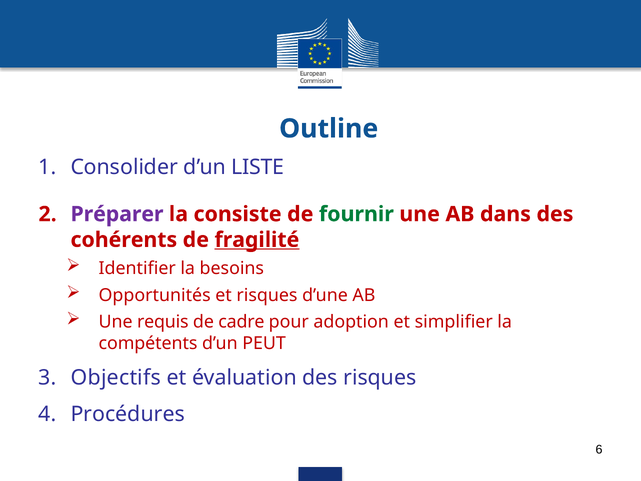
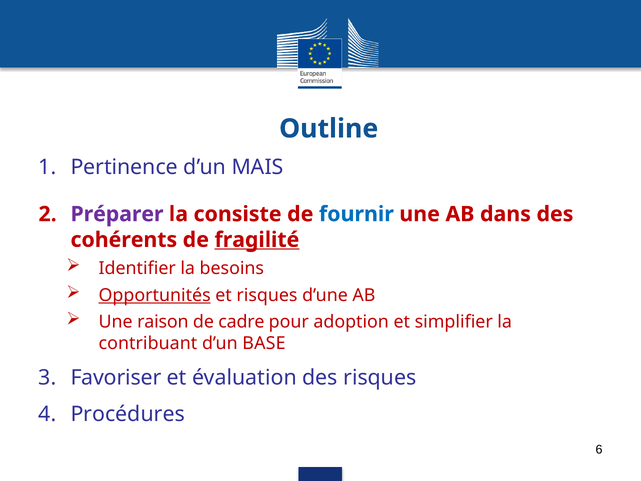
Consolider: Consolider -> Pertinence
LISTE: LISTE -> MAIS
fournir colour: green -> blue
Opportunités underline: none -> present
requis: requis -> raison
compétents: compétents -> contribuant
PEUT: PEUT -> BASE
Objectifs: Objectifs -> Favoriser
